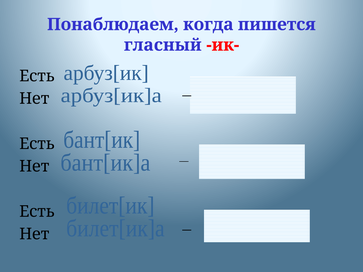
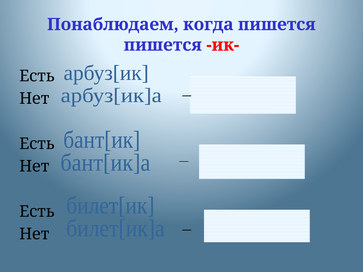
гласный at (163, 45): гласный -> пишется
